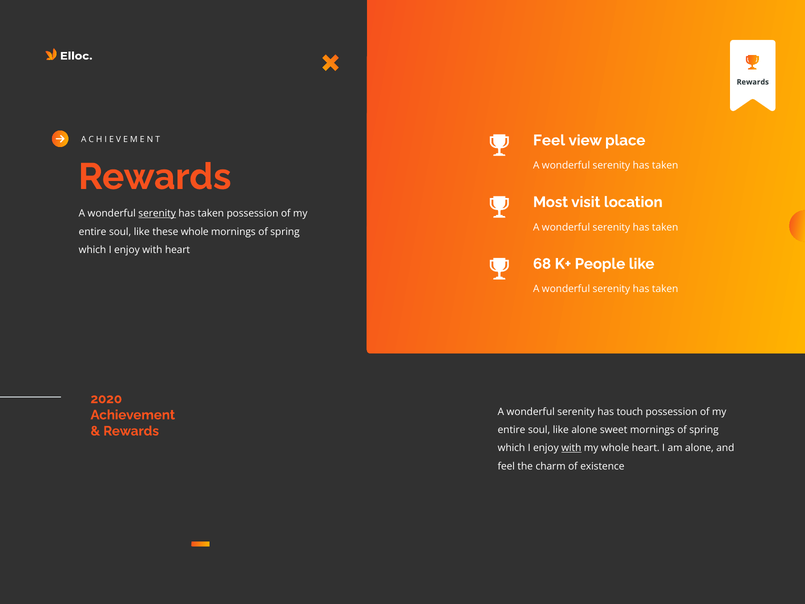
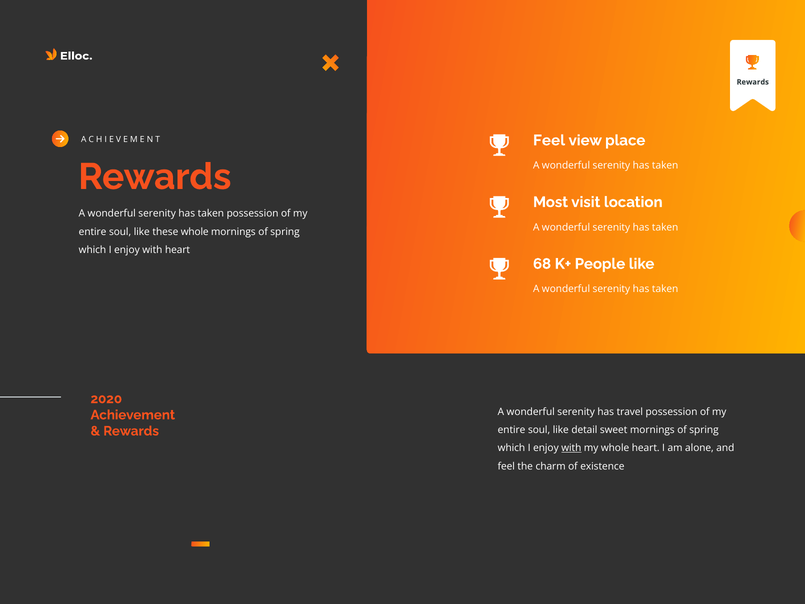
serenity at (157, 213) underline: present -> none
touch: touch -> travel
like alone: alone -> detail
